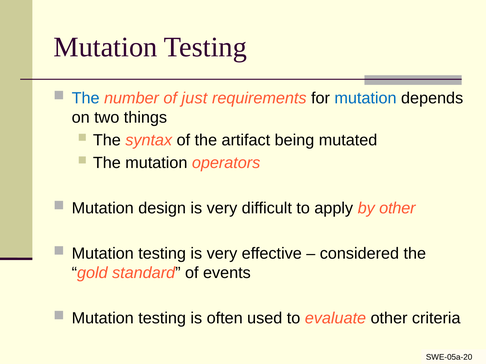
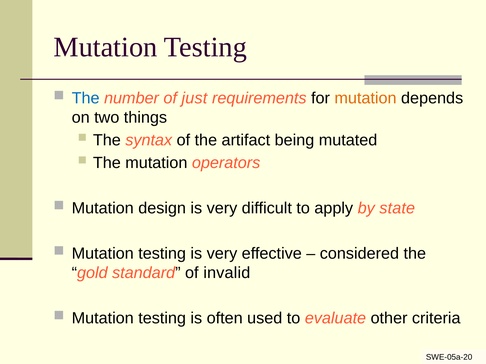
mutation at (365, 98) colour: blue -> orange
by other: other -> state
events: events -> invalid
